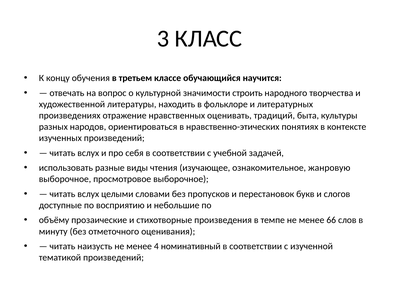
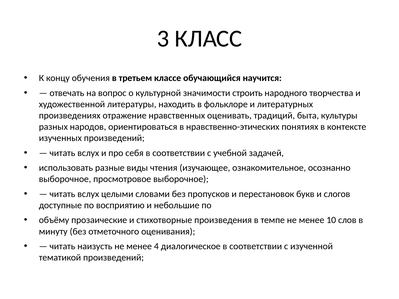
жанровую: жанровую -> осознанно
66: 66 -> 10
номинативный: номинативный -> диалогическое
